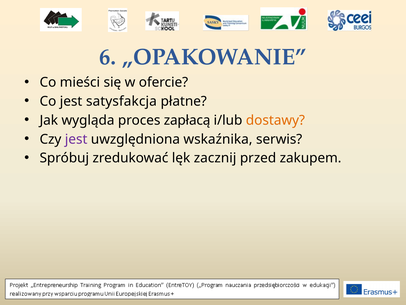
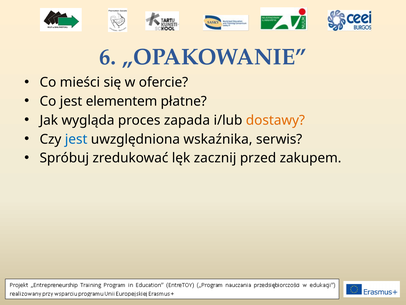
satysfakcja: satysfakcja -> elementem
zapłacą: zapłacą -> zapada
jest at (76, 139) colour: purple -> blue
